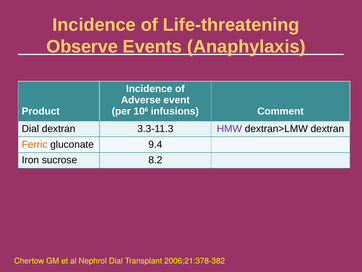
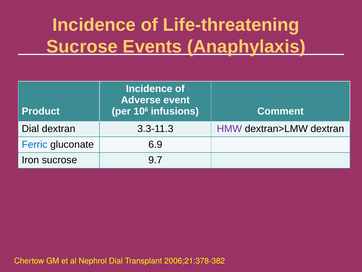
Observe at (82, 47): Observe -> Sucrose
Ferric colour: orange -> blue
9.4: 9.4 -> 6.9
8.2: 8.2 -> 9.7
